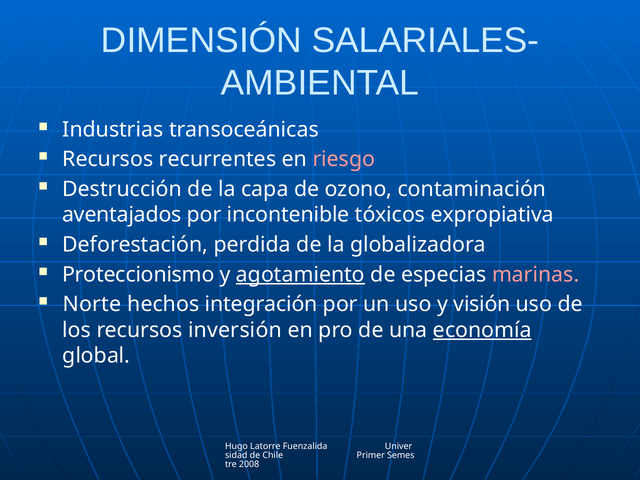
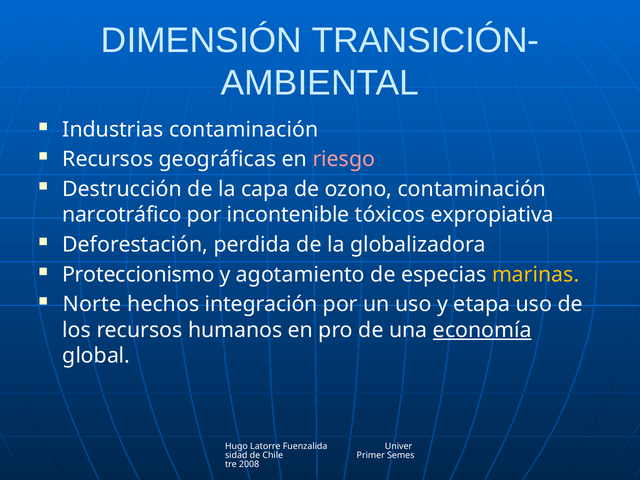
SALARIALES-: SALARIALES- -> TRANSICIÓN-
Industrias transoceánicas: transoceánicas -> contaminación
recurrentes: recurrentes -> geográficas
aventajados: aventajados -> narcotráfico
agotamiento underline: present -> none
marinas colour: pink -> yellow
visión: visión -> etapa
inversión: inversión -> humanos
